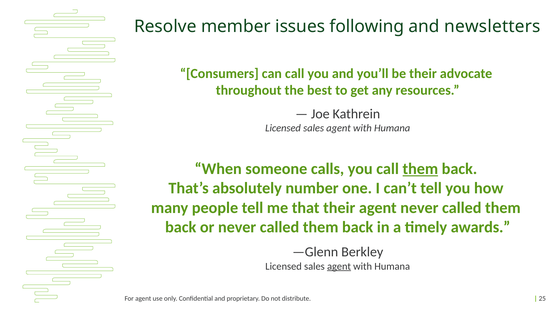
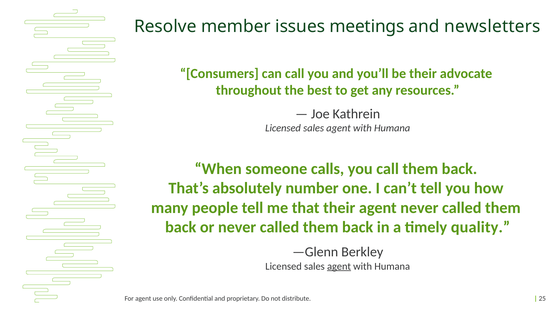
following: following -> meetings
them at (420, 169) underline: present -> none
awards: awards -> quality
